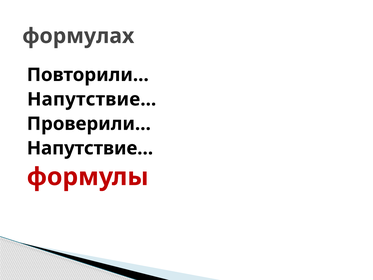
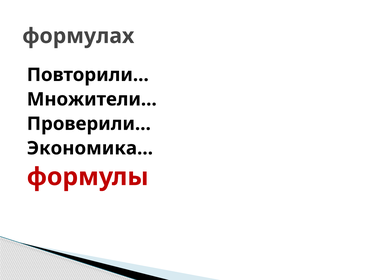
Напутствие… at (92, 99): Напутствие… -> Множители…
Напутствие… at (90, 148): Напутствие… -> Экономика…
